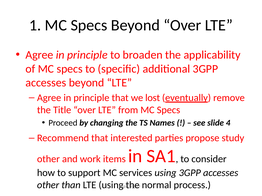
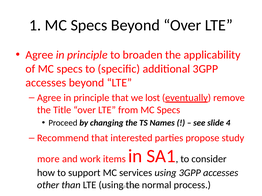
other at (48, 159): other -> more
